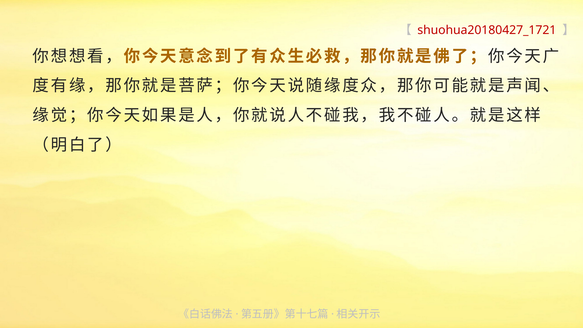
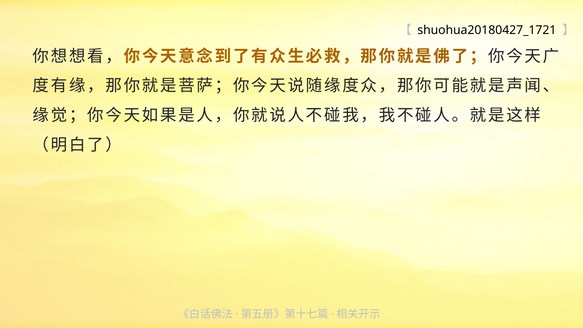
shuohua20180427_1721 colour: red -> black
